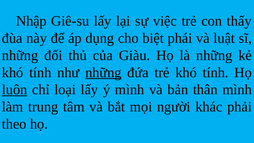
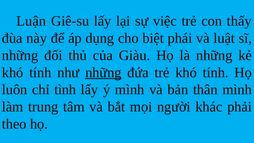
Nhập: Nhập -> Luận
luôn underline: present -> none
loại: loại -> tình
